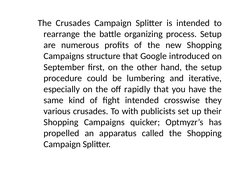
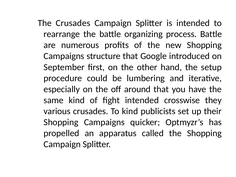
process Setup: Setup -> Battle
rapidly: rapidly -> around
To with: with -> kind
